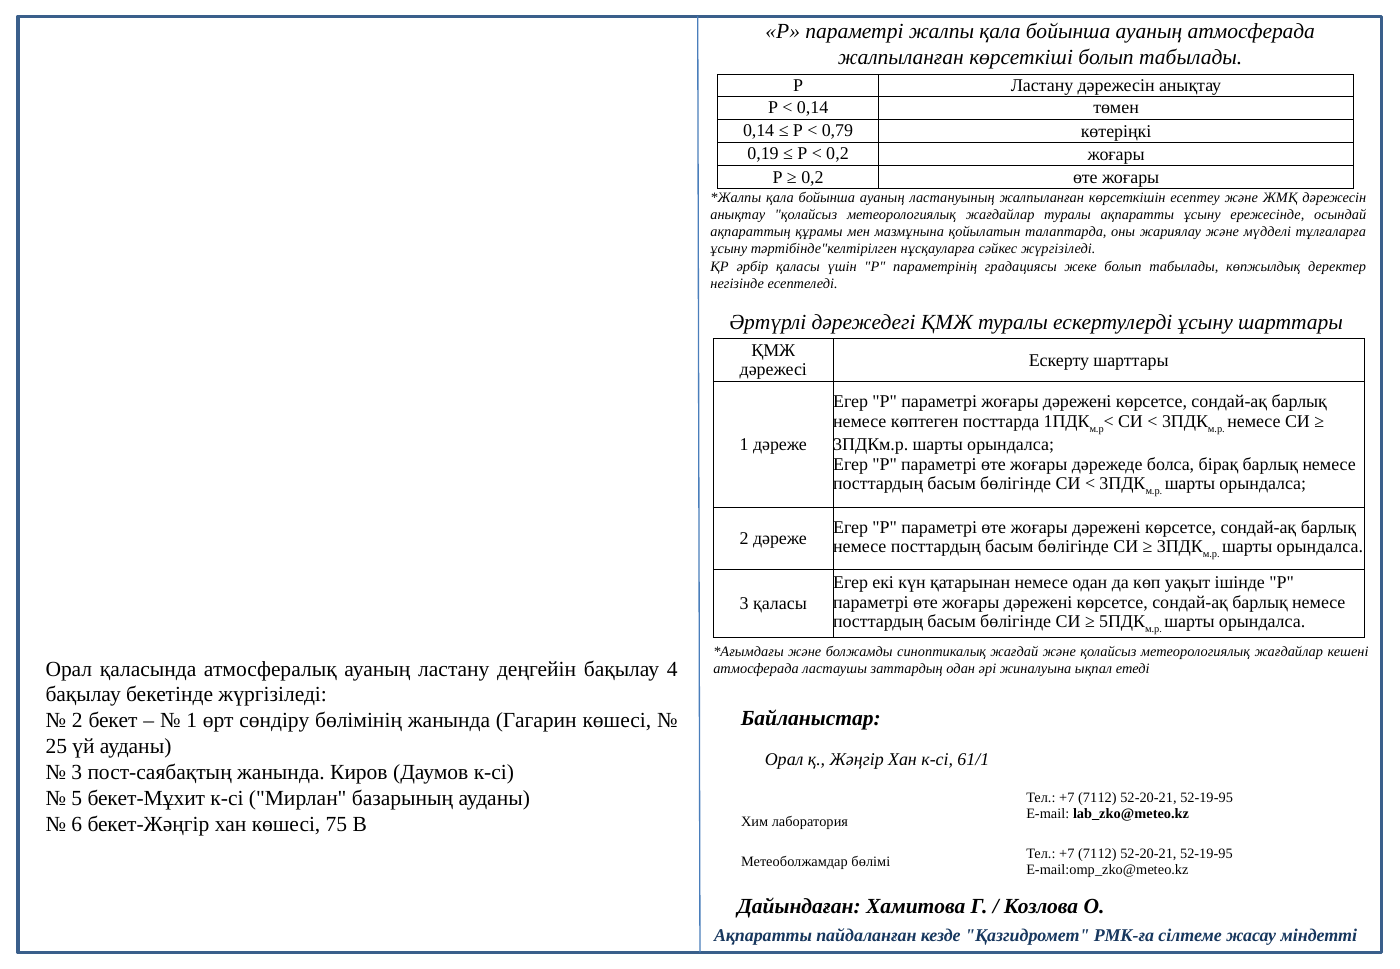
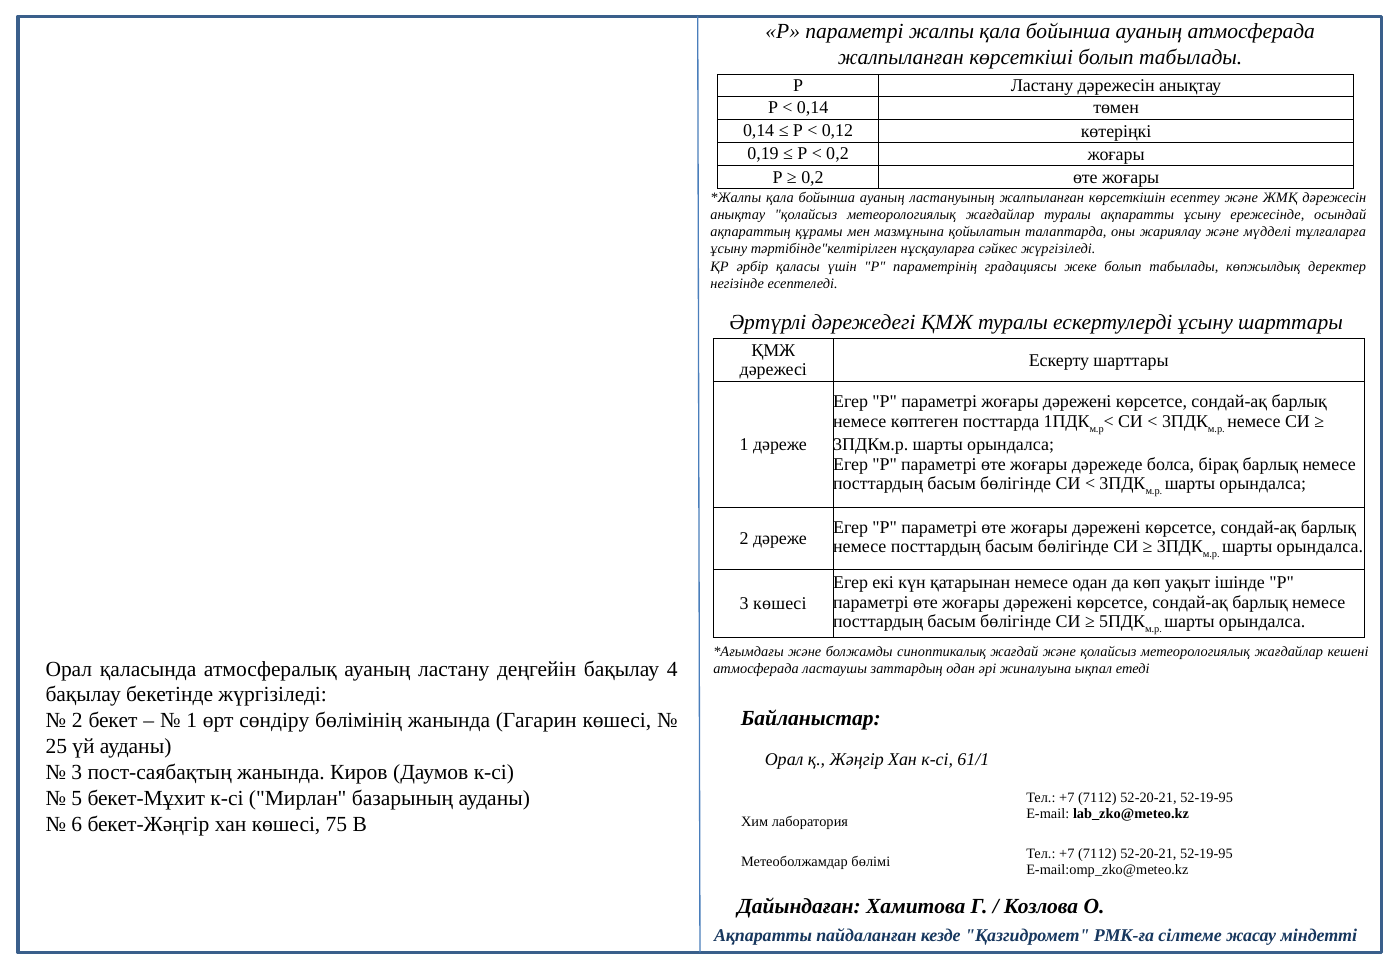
0,79: 0,79 -> 0,12
3 қаласы: қаласы -> көшесі
